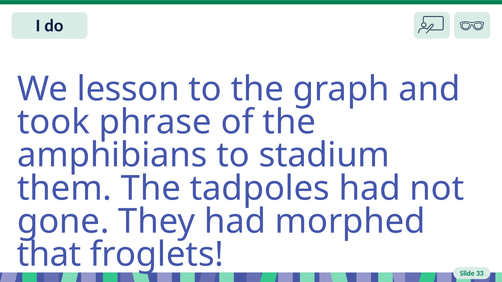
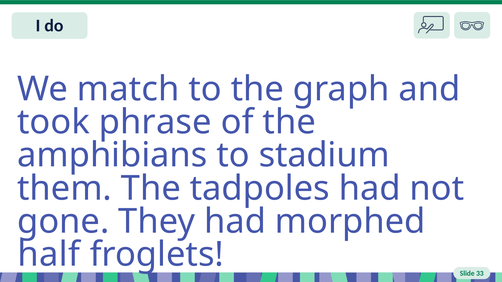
lesson: lesson -> match
that: that -> half
